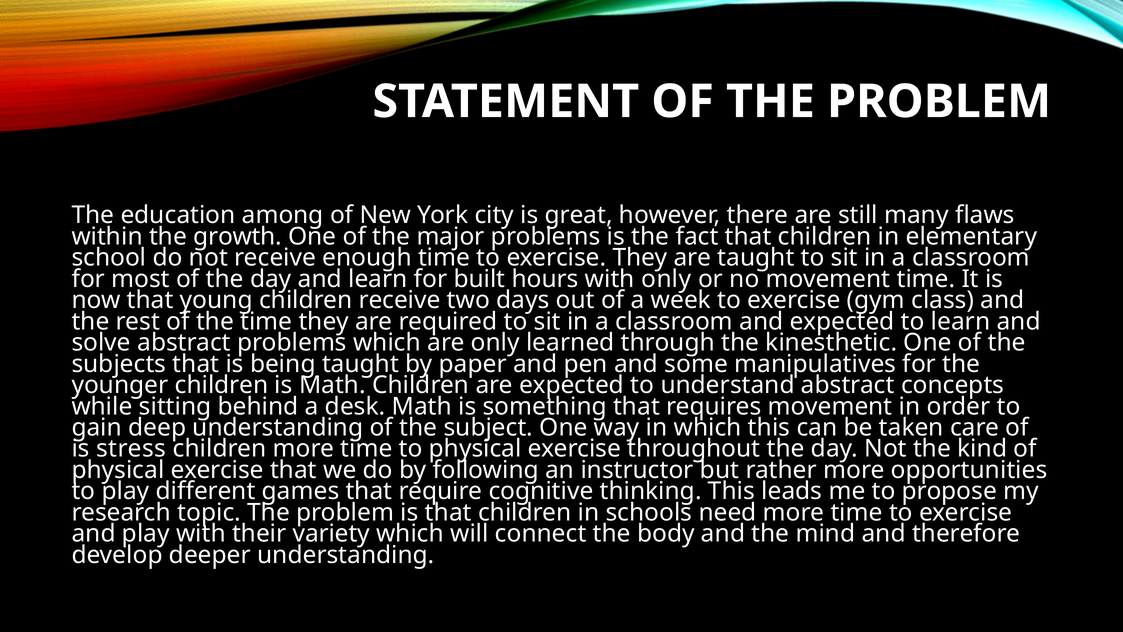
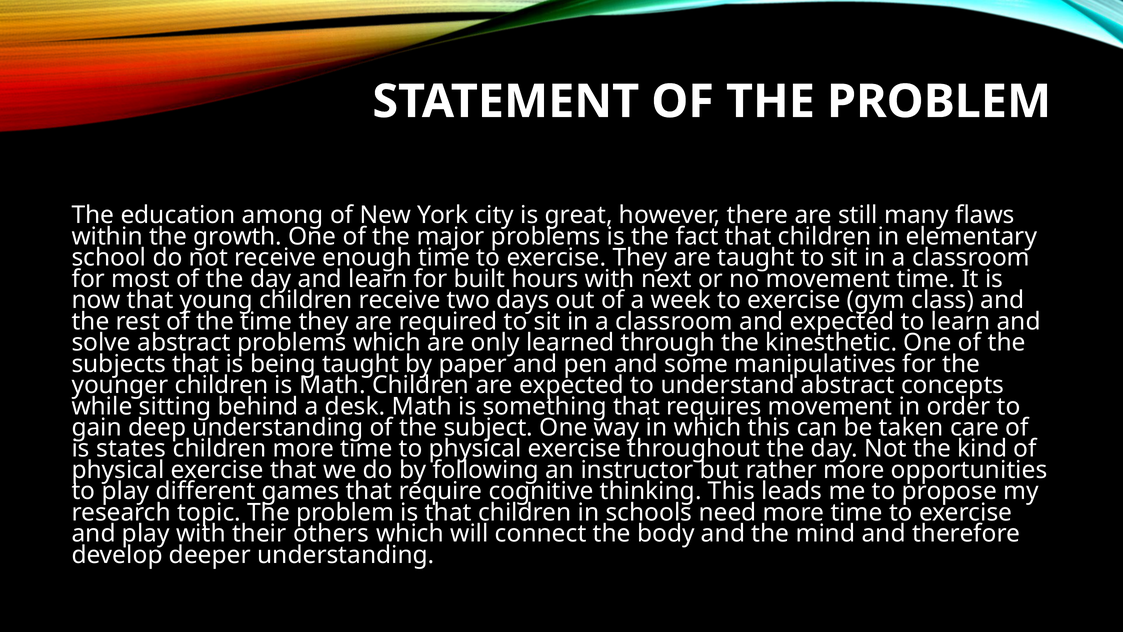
with only: only -> next
stress: stress -> states
variety: variety -> others
